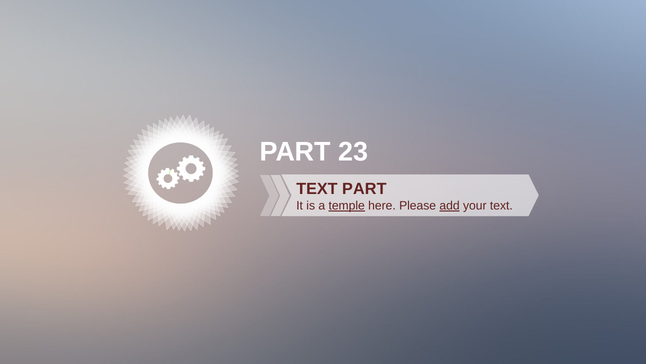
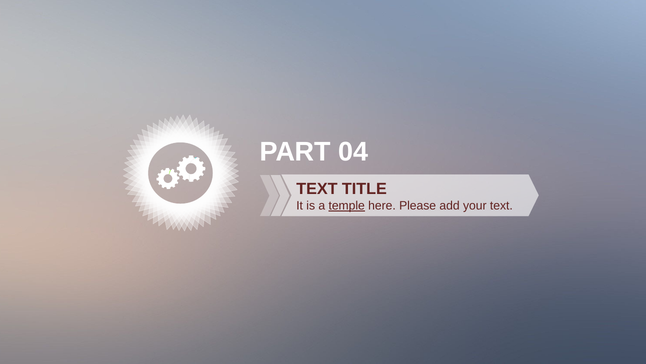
23: 23 -> 04
TEXT PART: PART -> TITLE
add underline: present -> none
